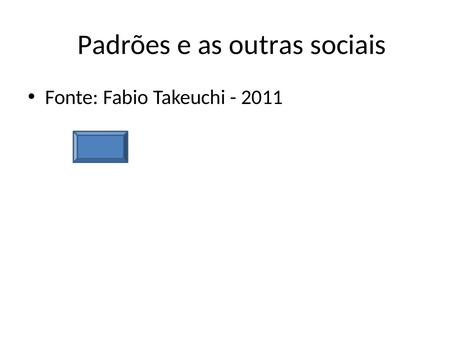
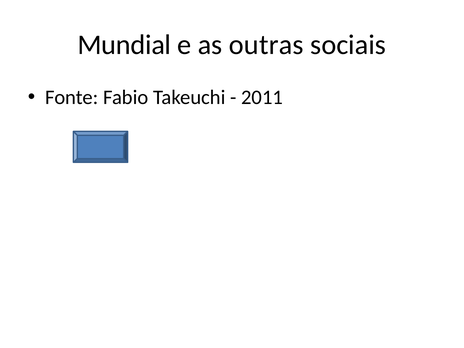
Padrões: Padrões -> Mundial
